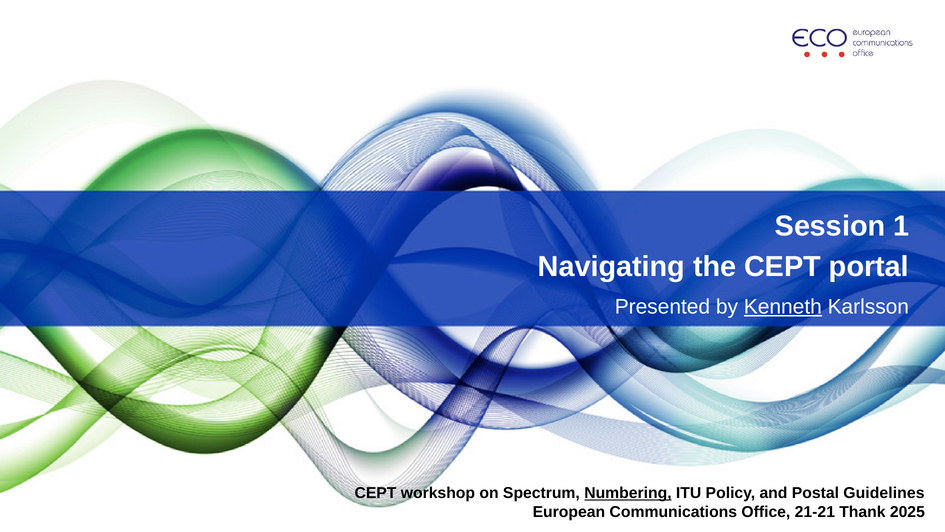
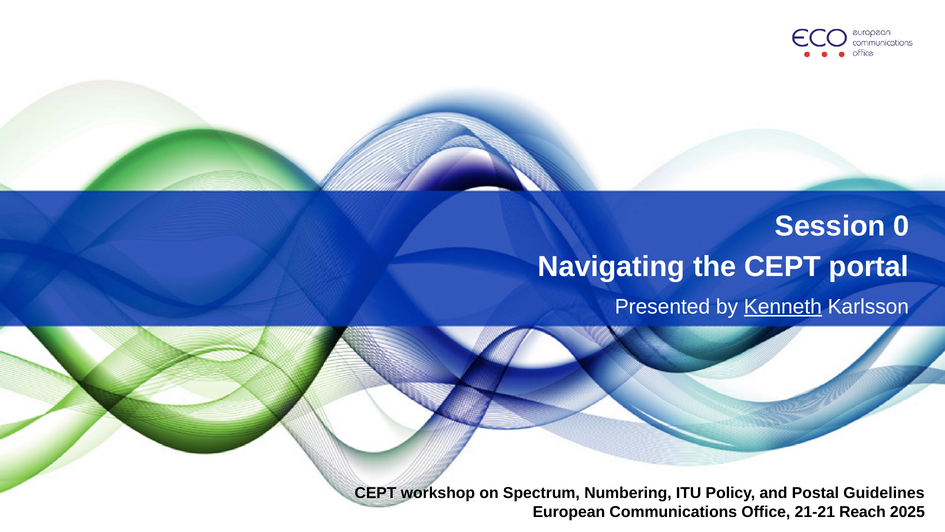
1: 1 -> 0
Numbering underline: present -> none
Thank: Thank -> Reach
